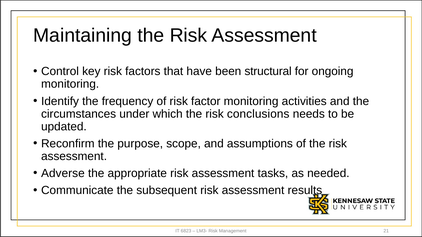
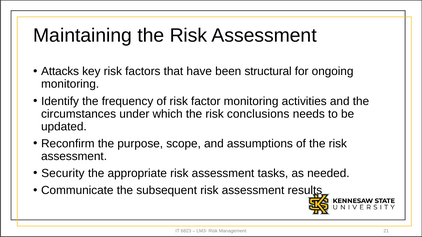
Control: Control -> Attacks
Adverse: Adverse -> Security
